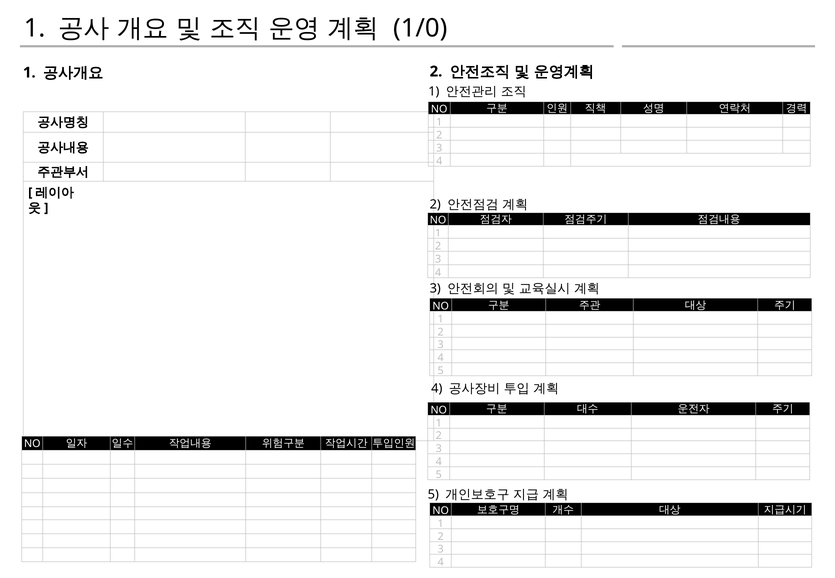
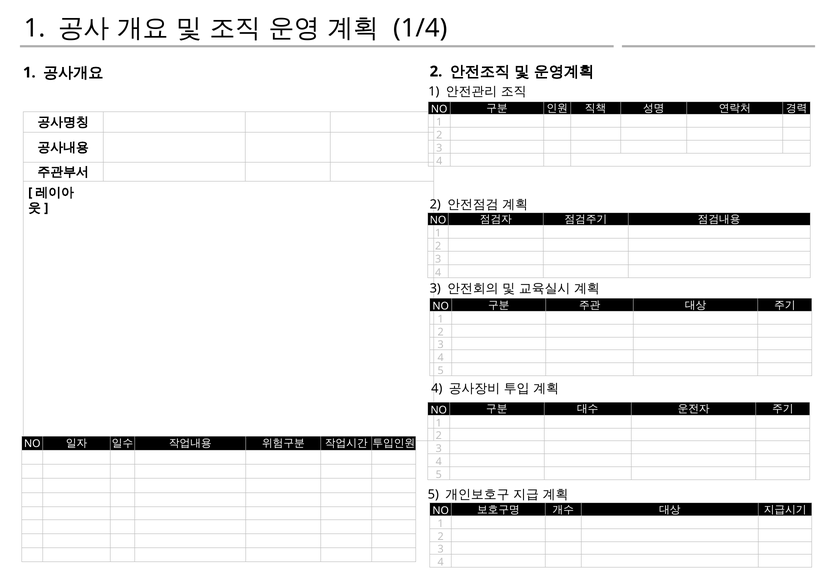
1/0: 1/0 -> 1/4
